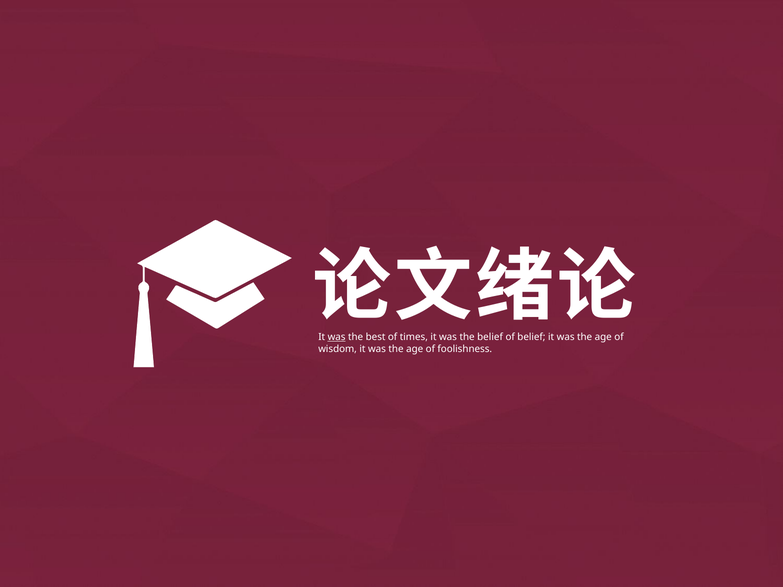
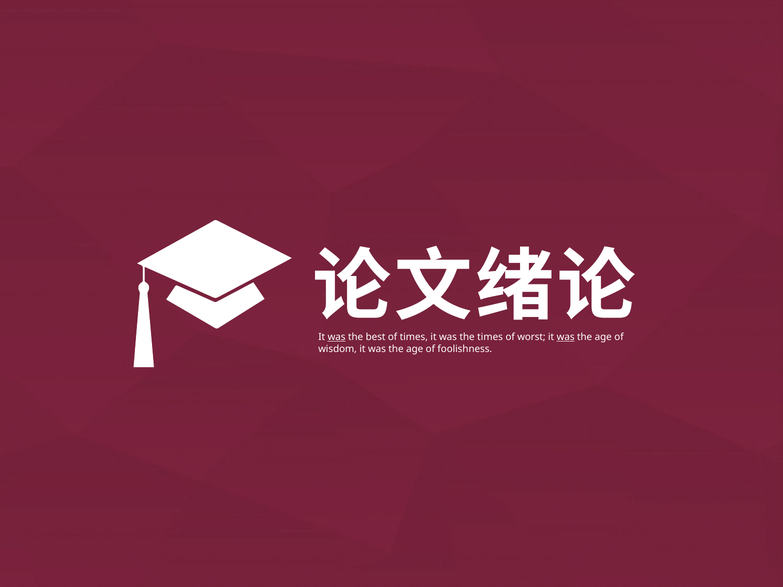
the belief: belief -> times
of belief: belief -> worst
was at (566, 337) underline: none -> present
